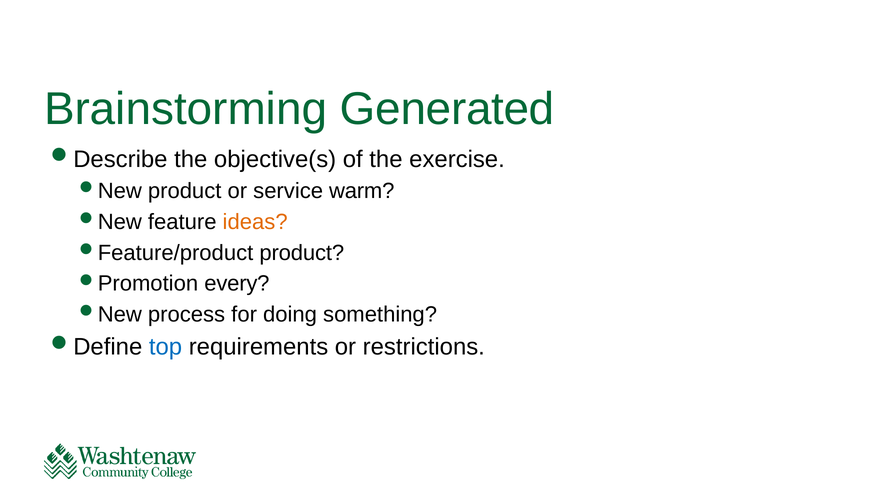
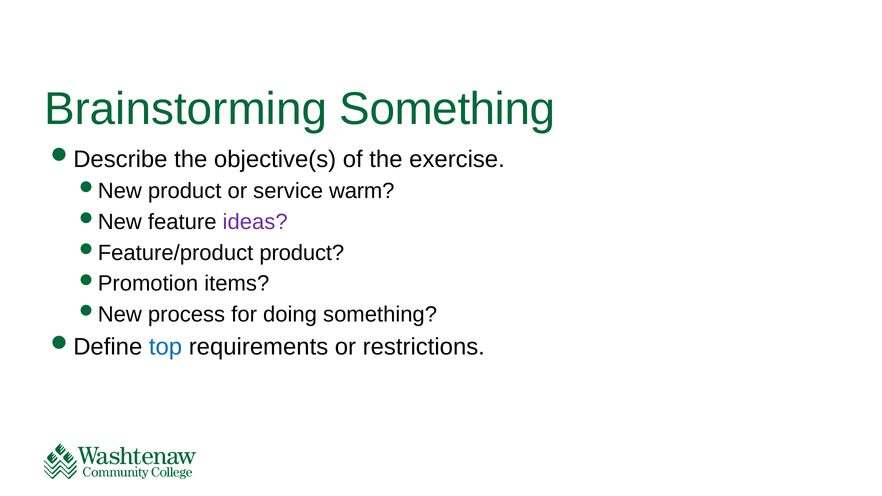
Brainstorming Generated: Generated -> Something
ideas colour: orange -> purple
every: every -> items
